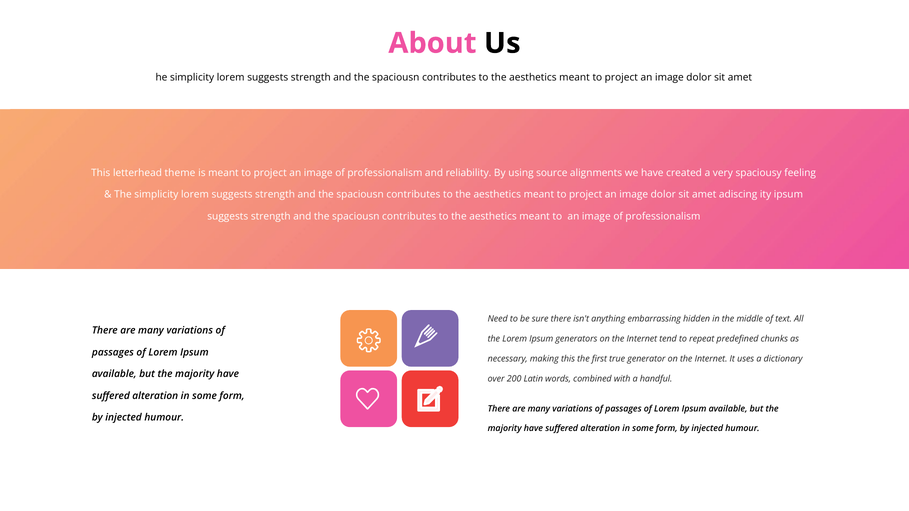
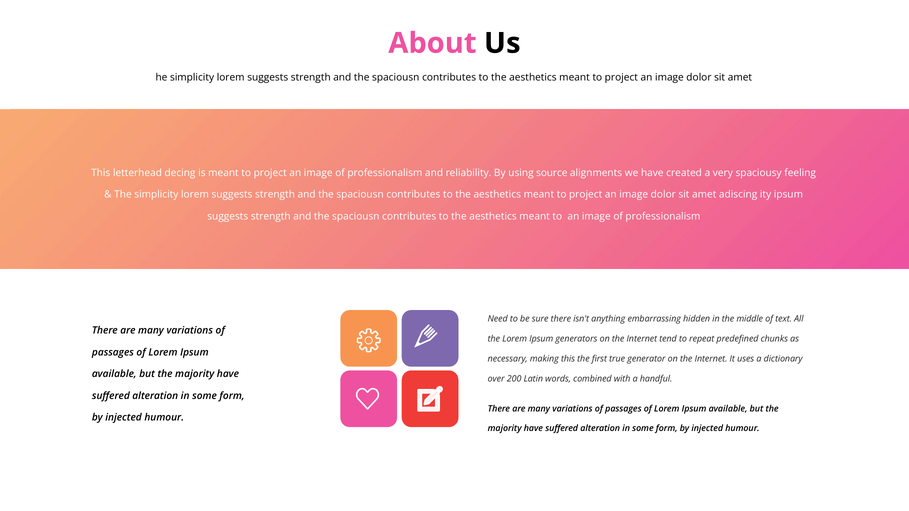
theme: theme -> decing
